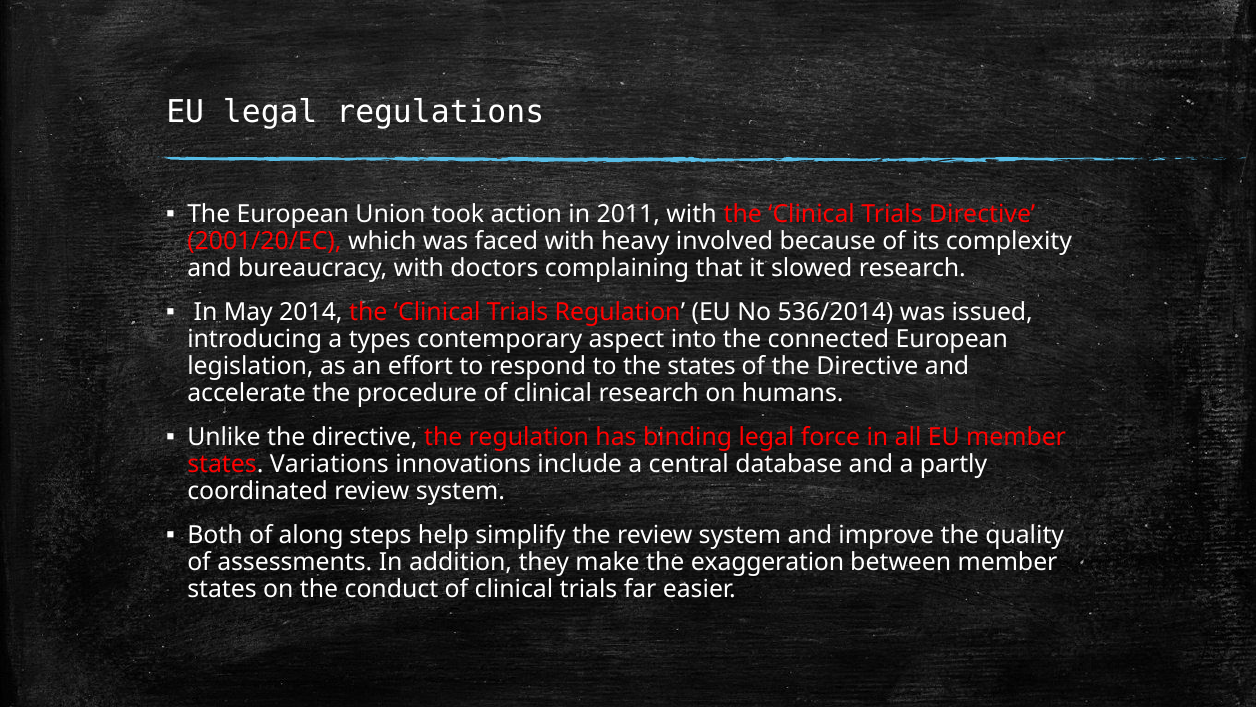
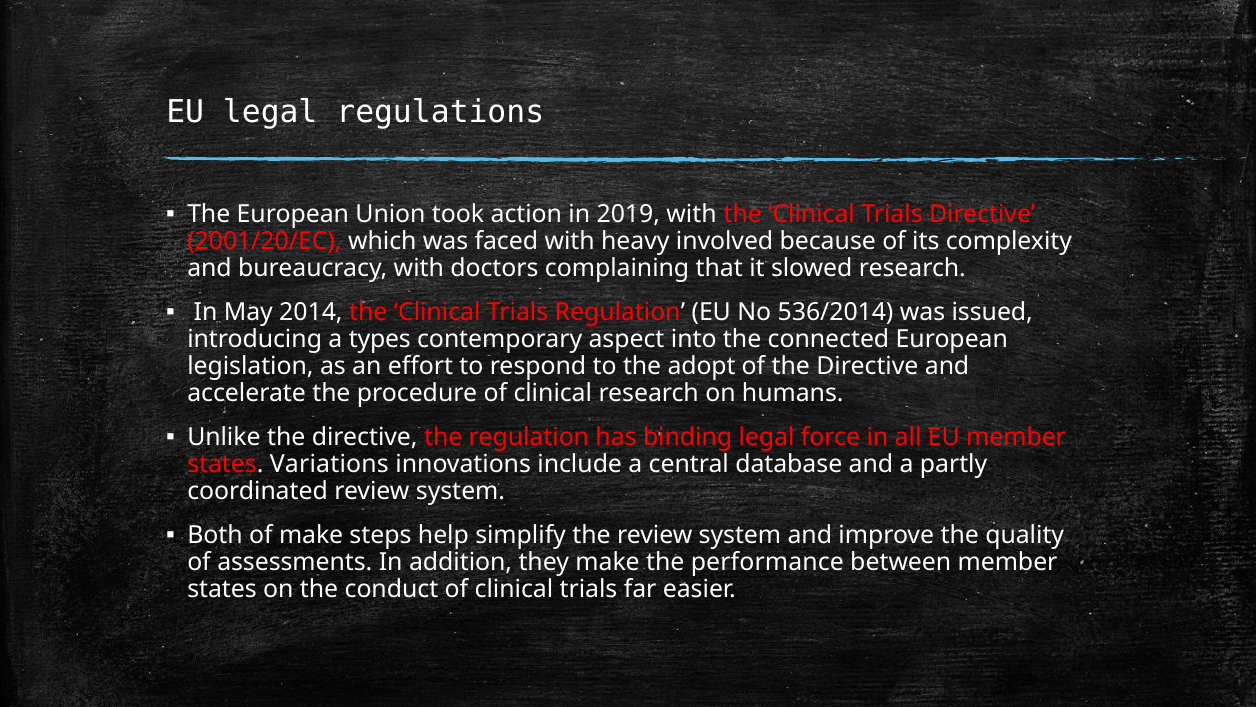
2011: 2011 -> 2019
the states: states -> adopt
of along: along -> make
exaggeration: exaggeration -> performance
